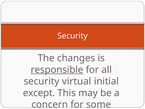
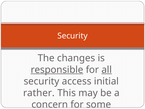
all underline: none -> present
virtual: virtual -> access
except: except -> rather
